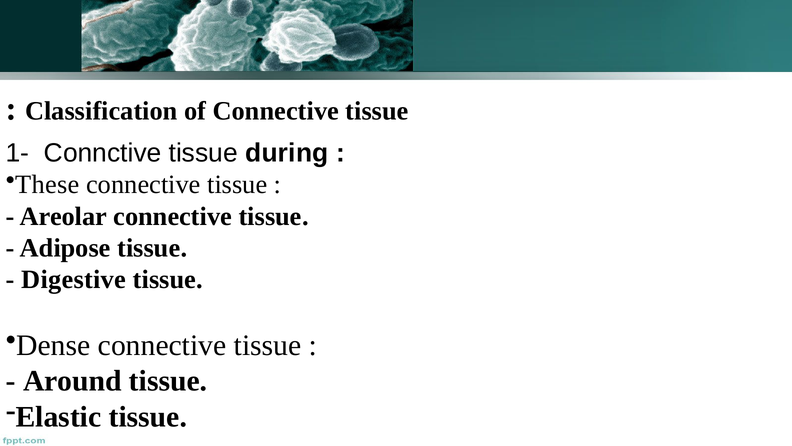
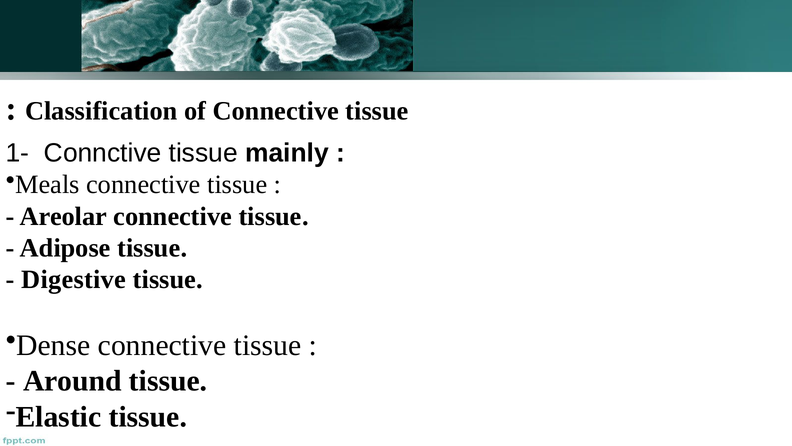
during: during -> mainly
These: These -> Meals
